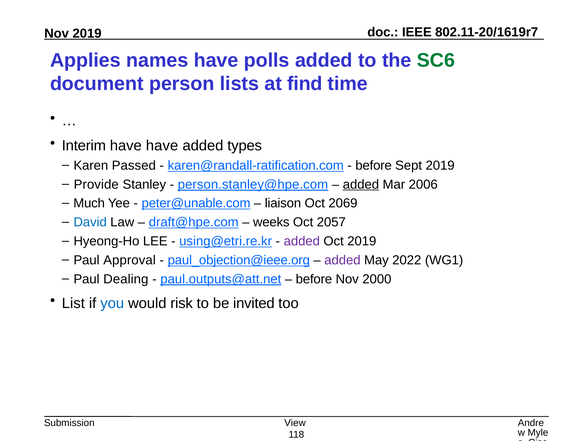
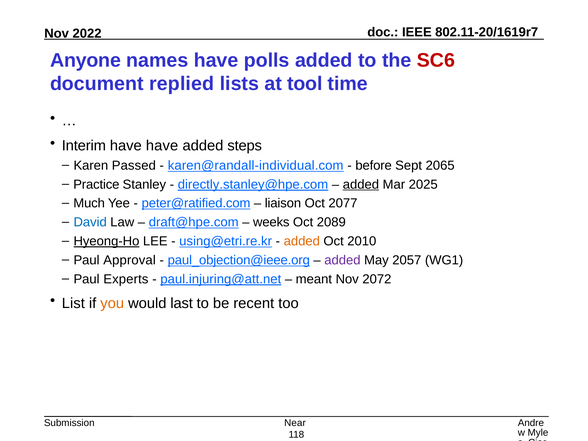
Nov 2019: 2019 -> 2022
Applies: Applies -> Anyone
SC6 colour: green -> red
person: person -> replied
find: find -> tool
types: types -> steps
karen@randall-ratification.com: karen@randall-ratification.com -> karen@randall-individual.com
Sept 2019: 2019 -> 2065
Provide: Provide -> Practice
person.stanley@hpe.com: person.stanley@hpe.com -> directly.stanley@hpe.com
2006: 2006 -> 2025
peter@unable.com: peter@unable.com -> peter@ratified.com
2069: 2069 -> 2077
2057: 2057 -> 2089
Hyeong-Ho underline: none -> present
added at (302, 241) colour: purple -> orange
Oct 2019: 2019 -> 2010
2022: 2022 -> 2057
Dealing: Dealing -> Experts
paul.outputs@att.net: paul.outputs@att.net -> paul.injuring@att.net
before at (314, 279): before -> meant
2000: 2000 -> 2072
you colour: blue -> orange
risk: risk -> last
invited: invited -> recent
View: View -> Near
